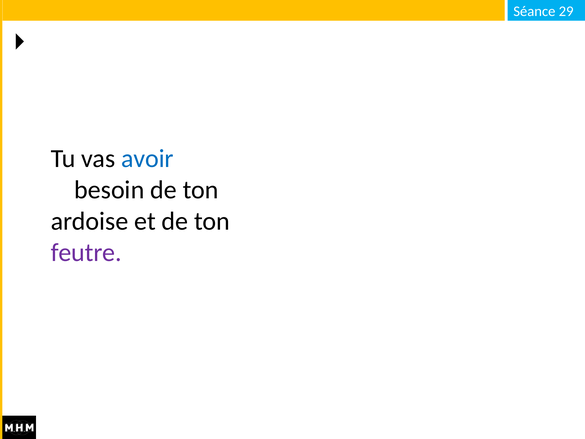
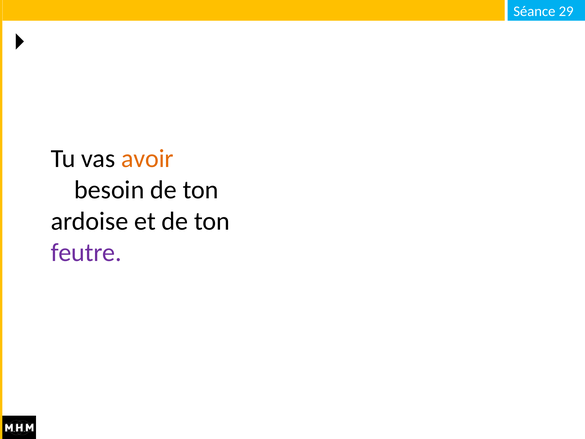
avoir colour: blue -> orange
